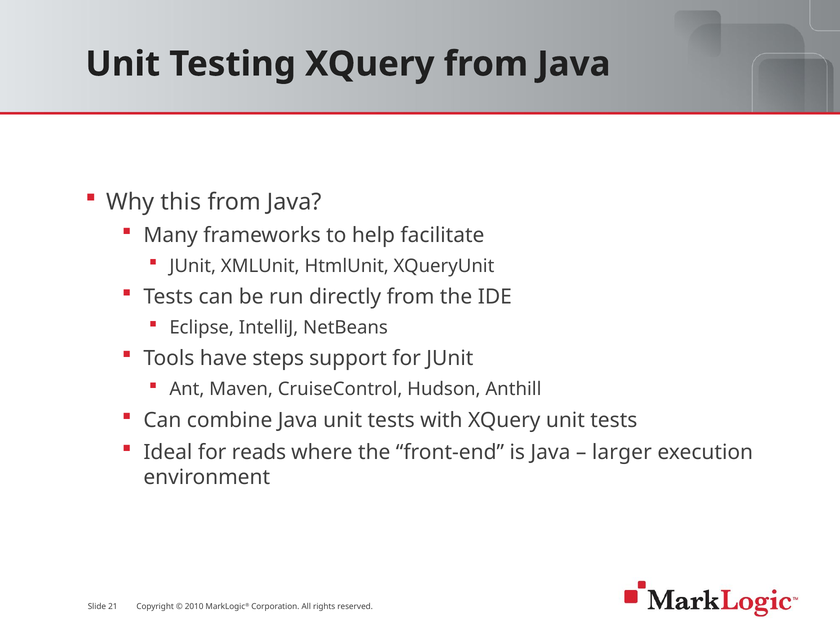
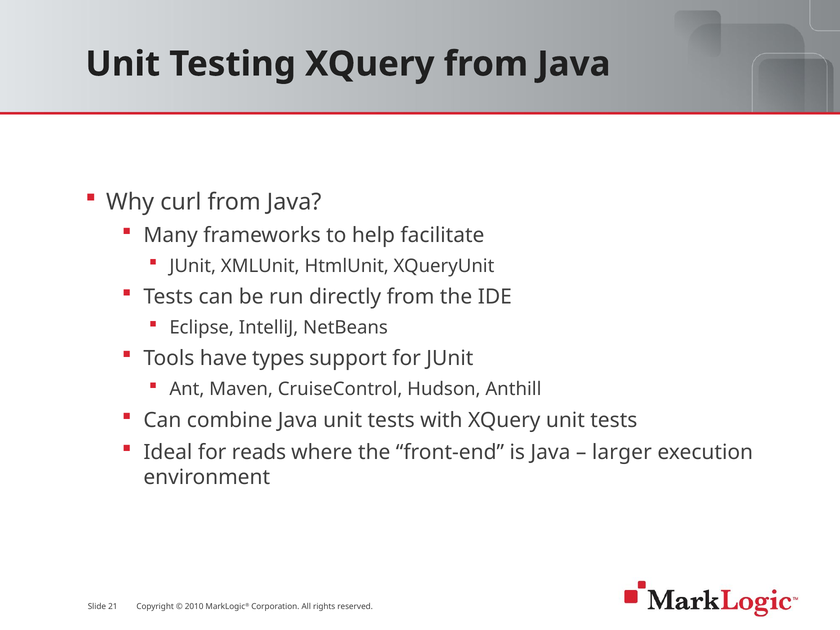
this: this -> curl
steps: steps -> types
